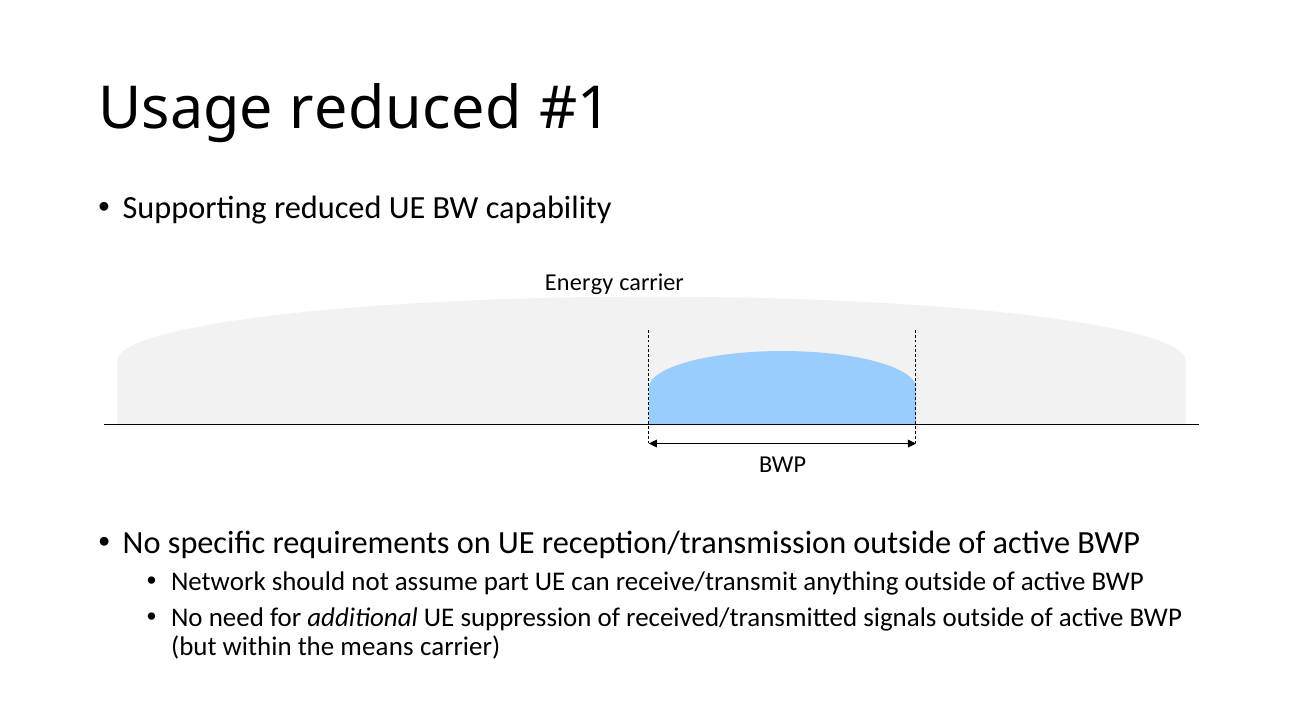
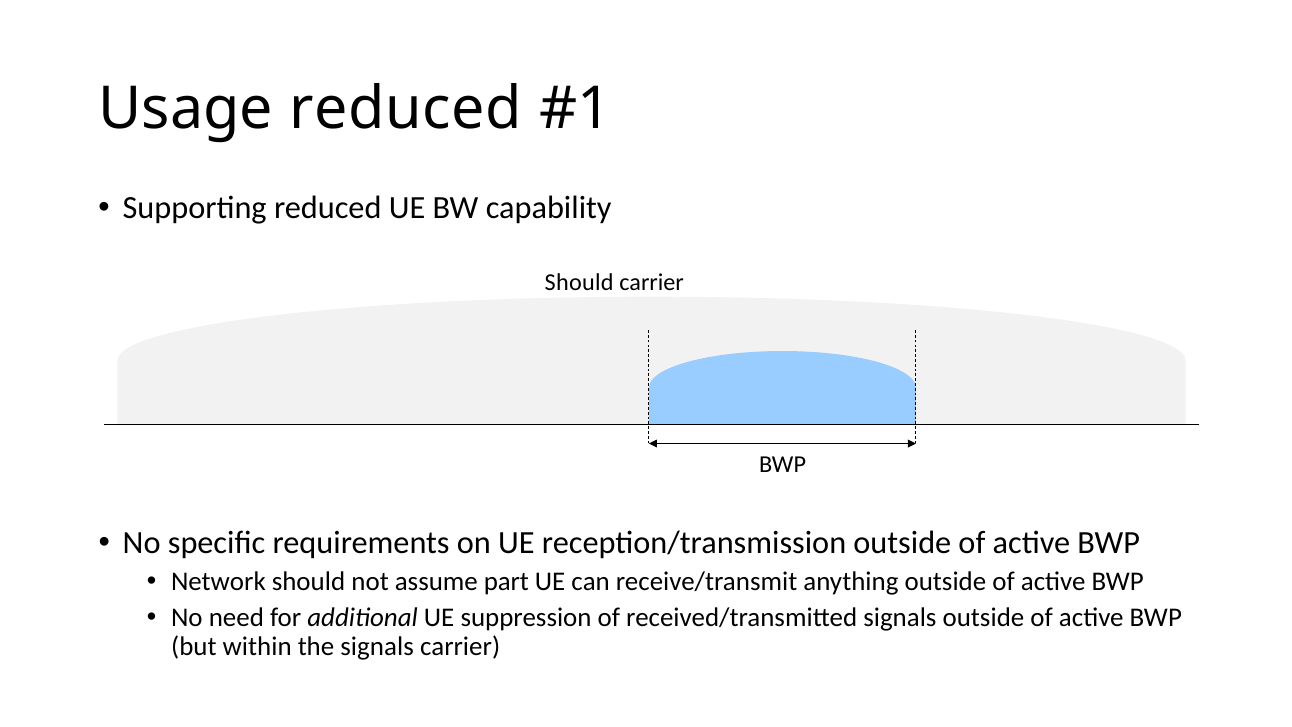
Energy at (579, 282): Energy -> Should
the means: means -> signals
